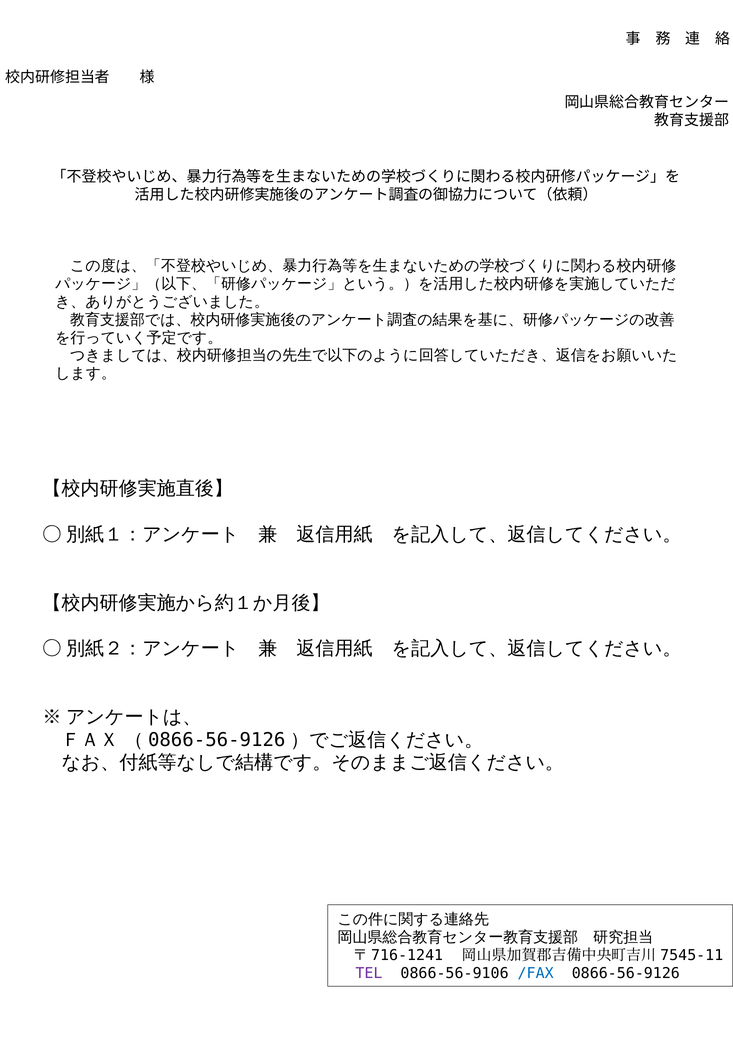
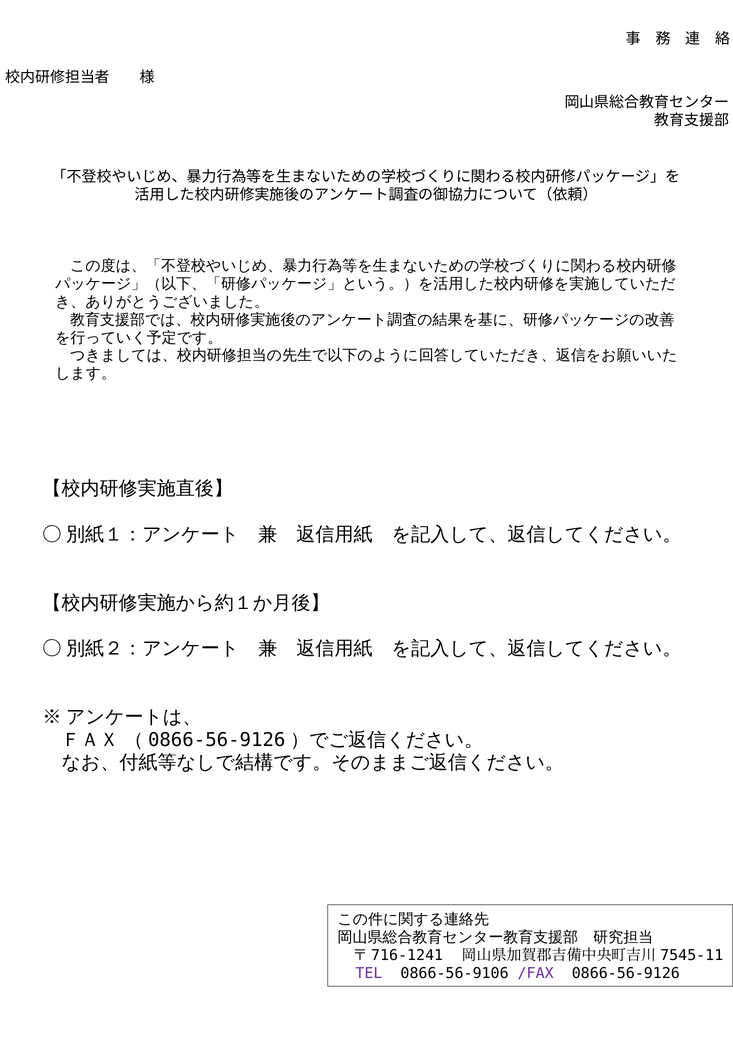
/FAX colour: blue -> purple
